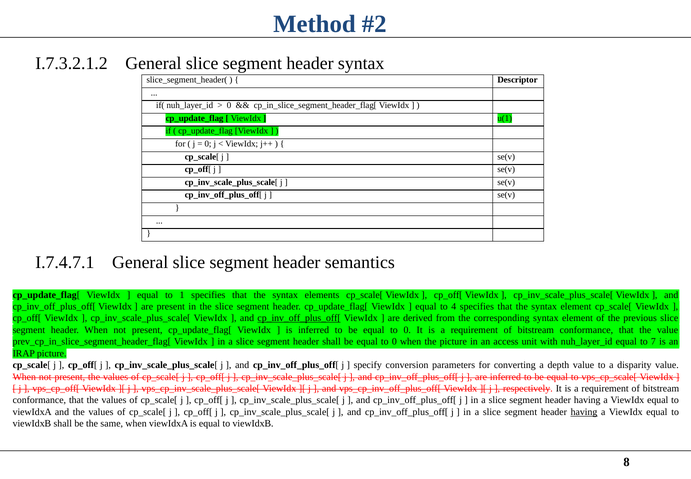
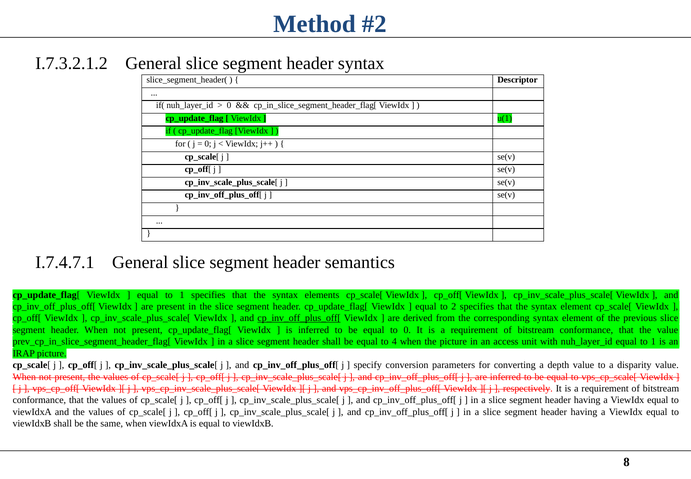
4: 4 -> 2
0 at (394, 341): 0 -> 4
nuh_layer_id equal to 7: 7 -> 1
having at (584, 411) underline: present -> none
